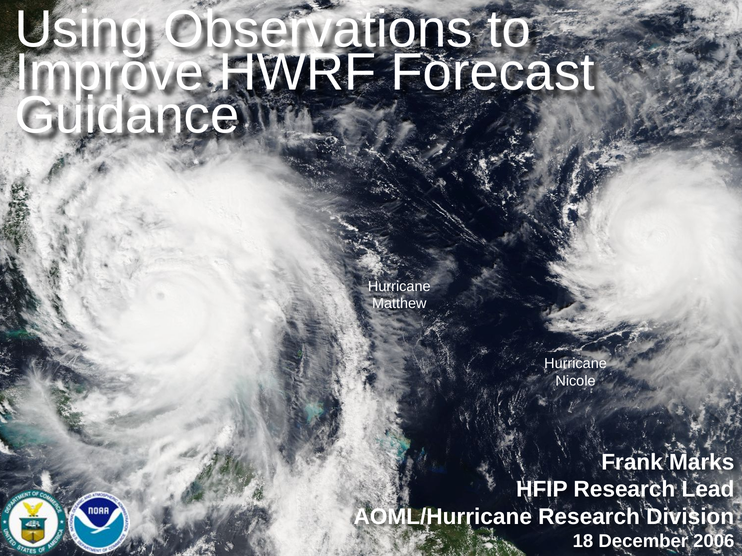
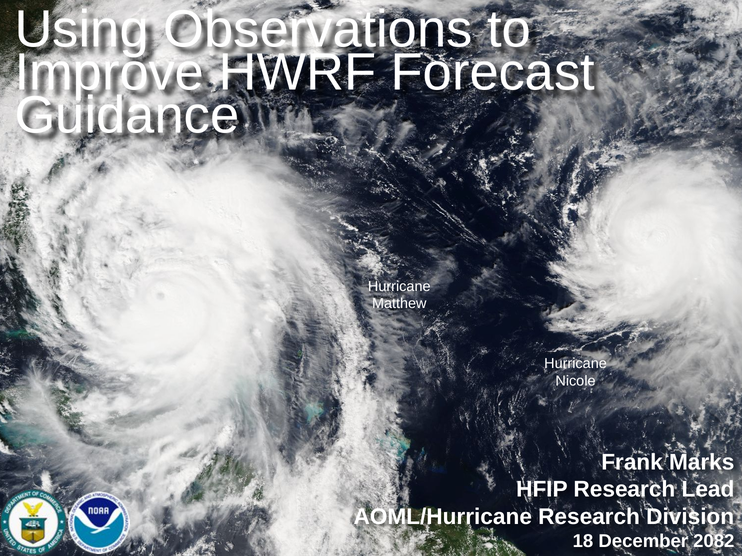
2006: 2006 -> 2082
